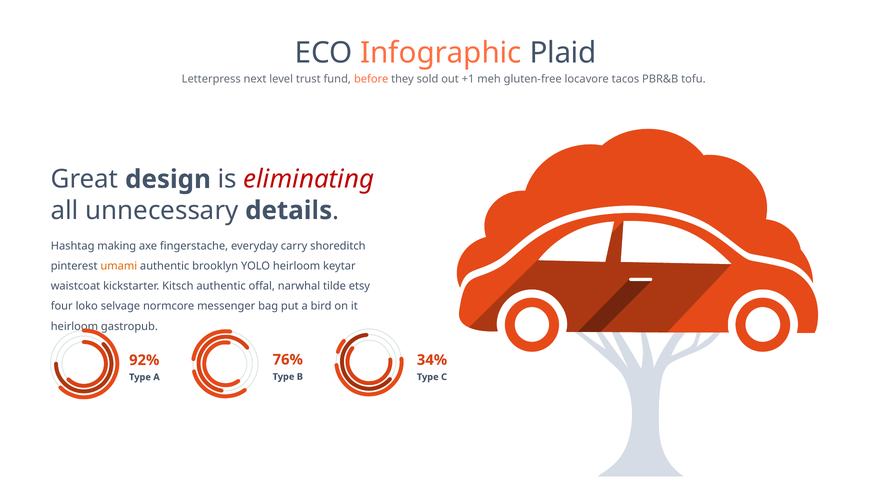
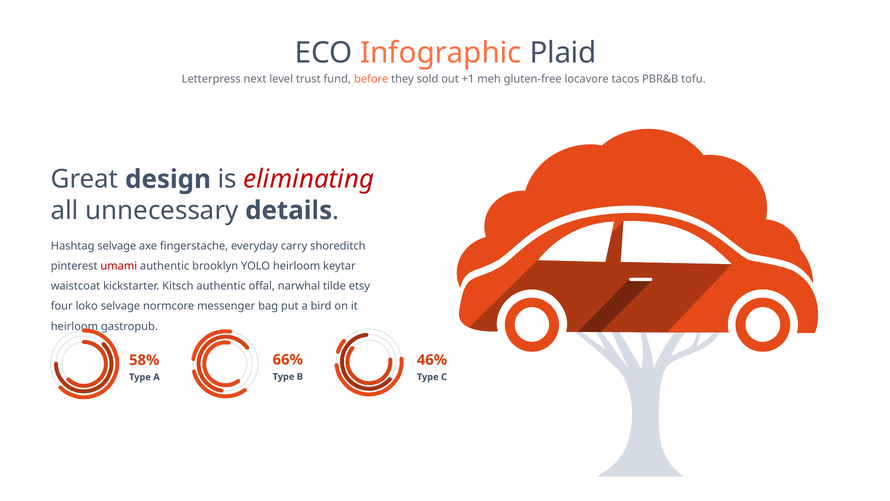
Hashtag making: making -> selvage
umami colour: orange -> red
76%: 76% -> 66%
34%: 34% -> 46%
92%: 92% -> 58%
